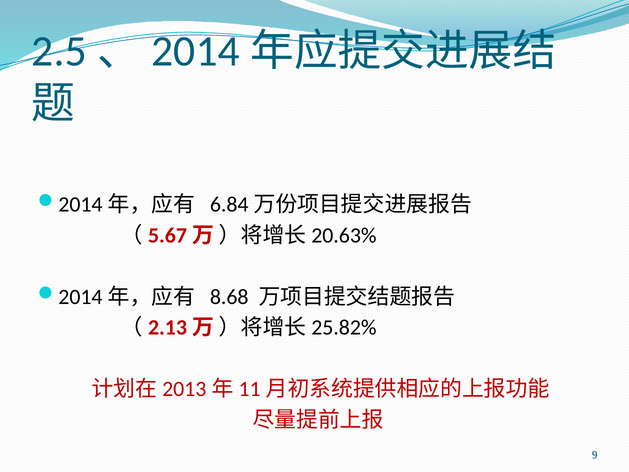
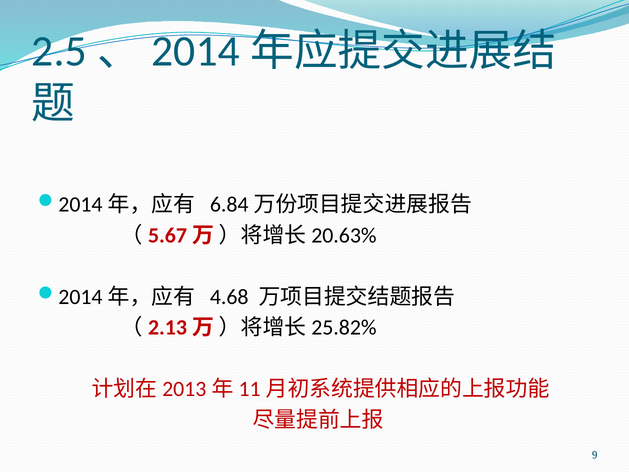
8.68: 8.68 -> 4.68
